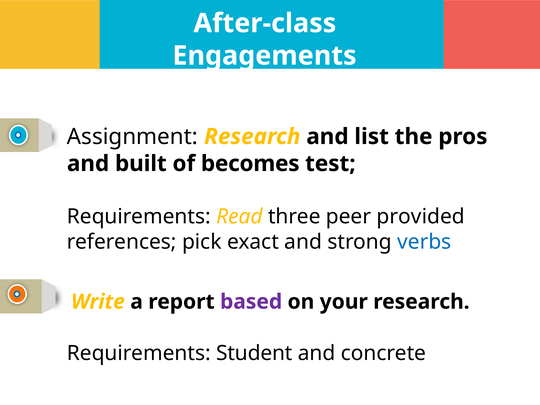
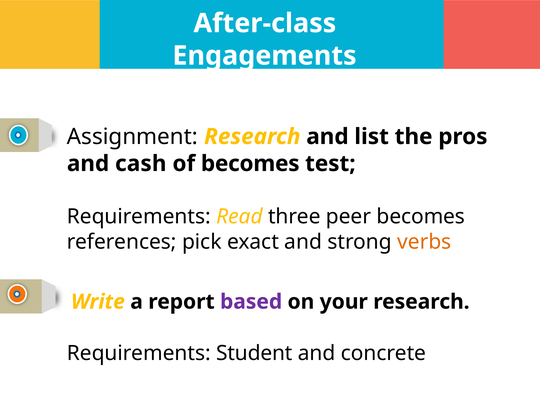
built: built -> cash
peer provided: provided -> becomes
verbs colour: blue -> orange
